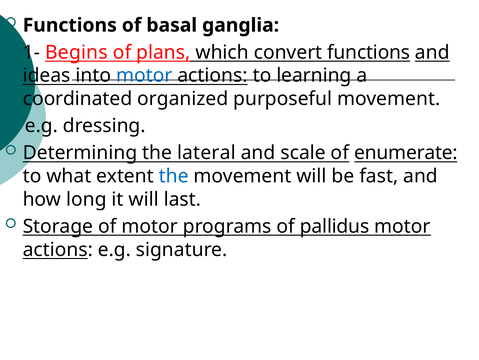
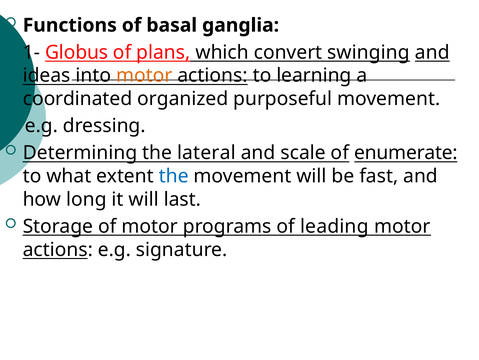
Begins: Begins -> Globus
convert functions: functions -> swinging
motor at (144, 75) colour: blue -> orange
pallidus: pallidus -> leading
